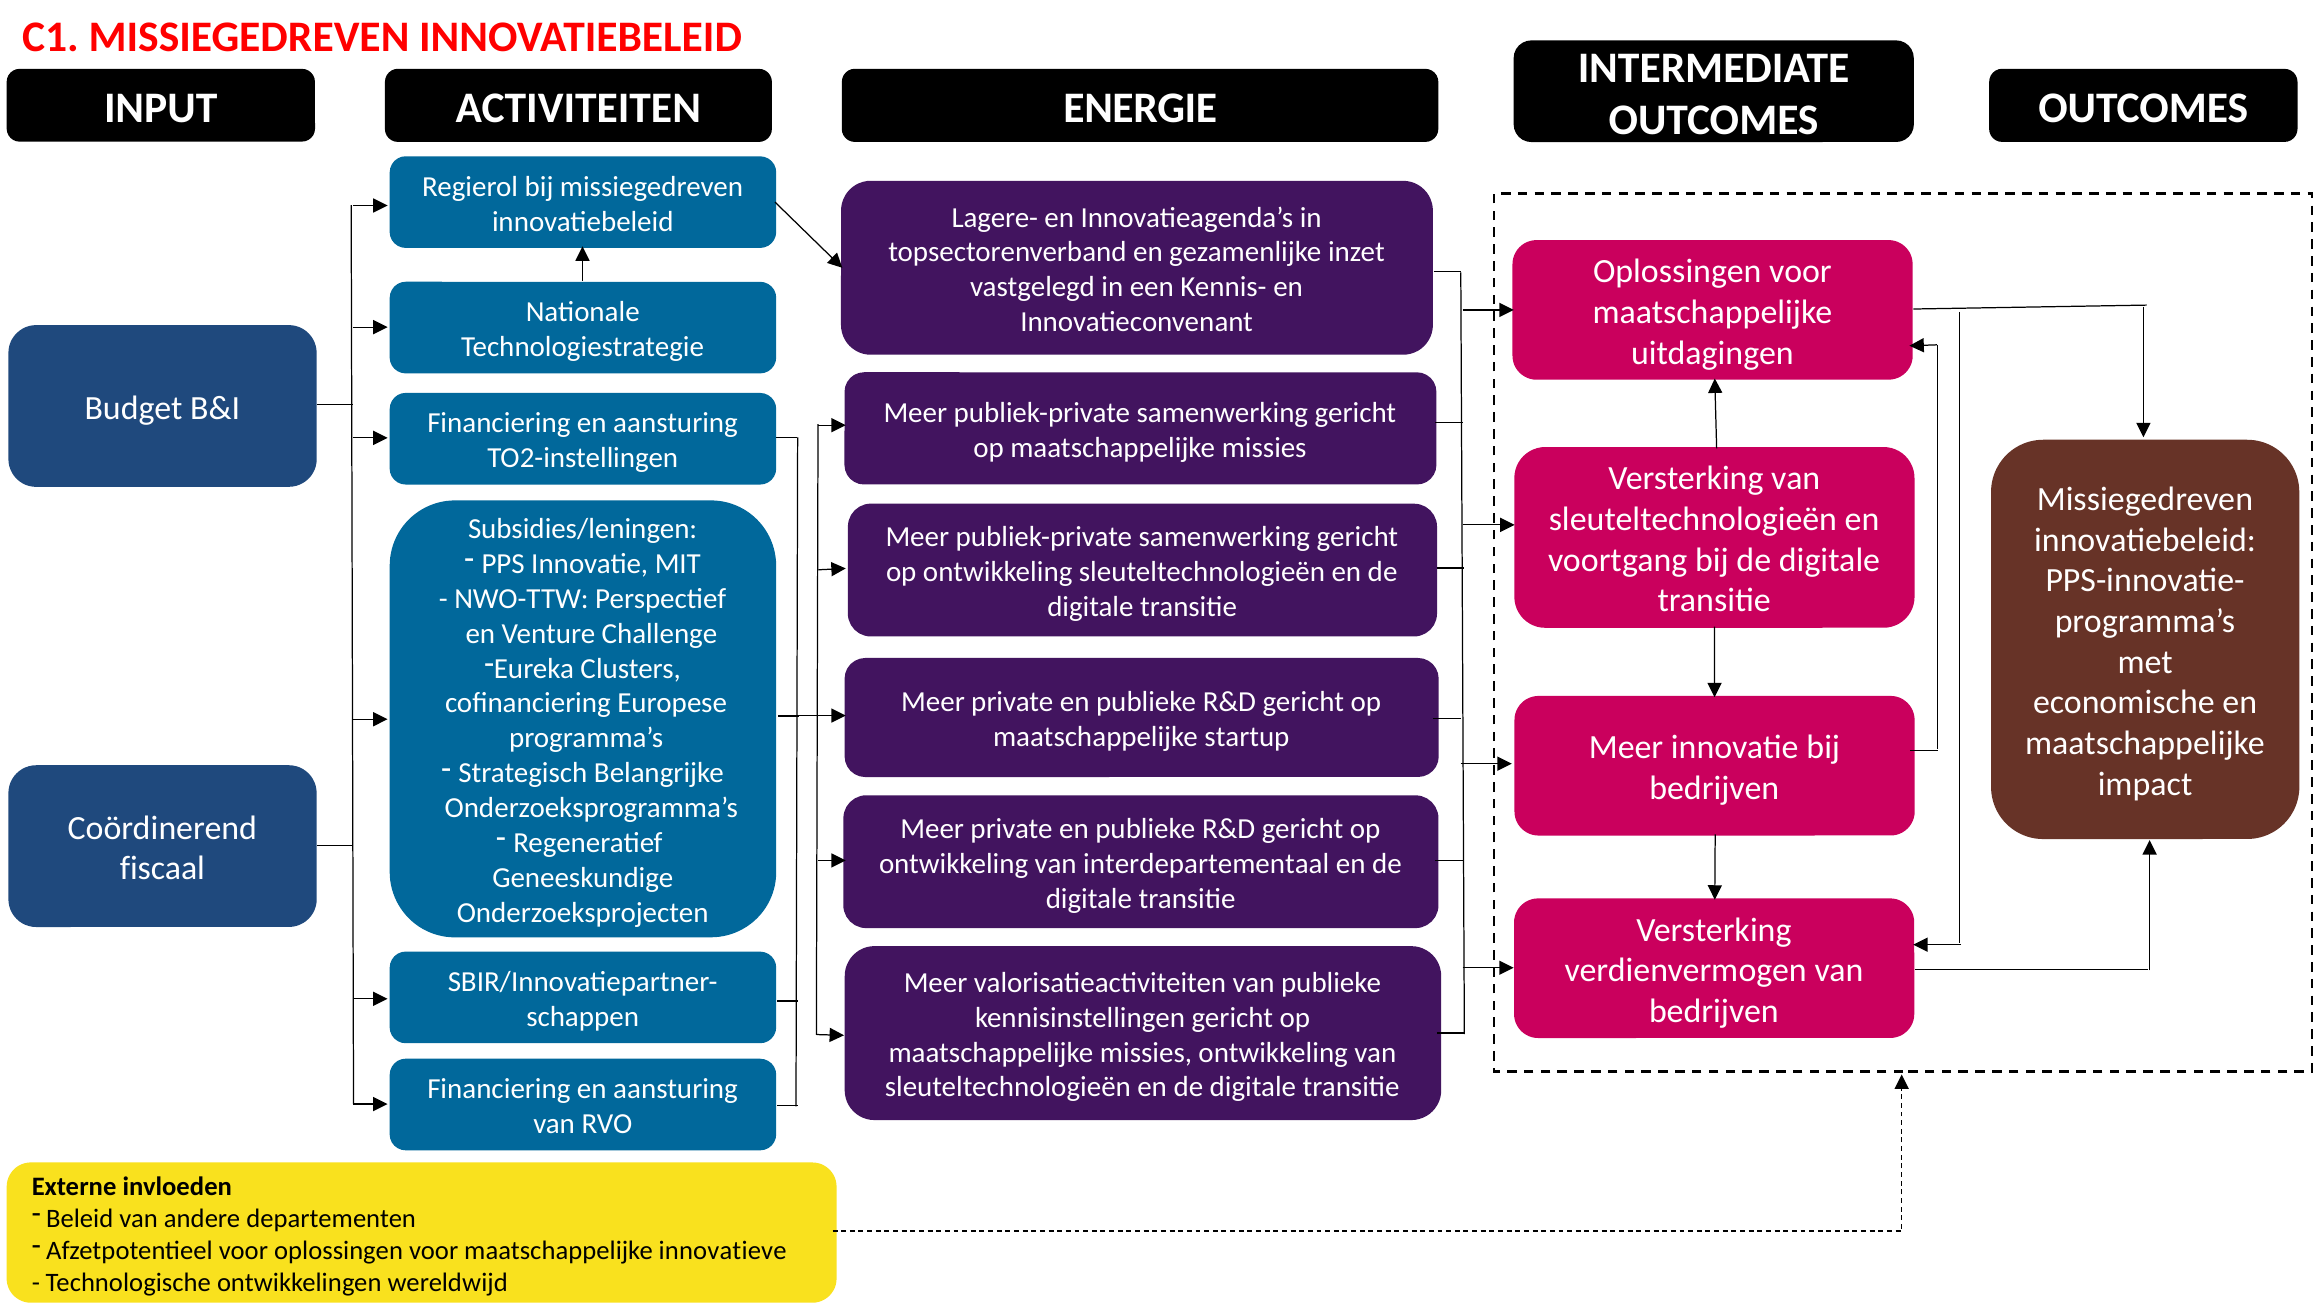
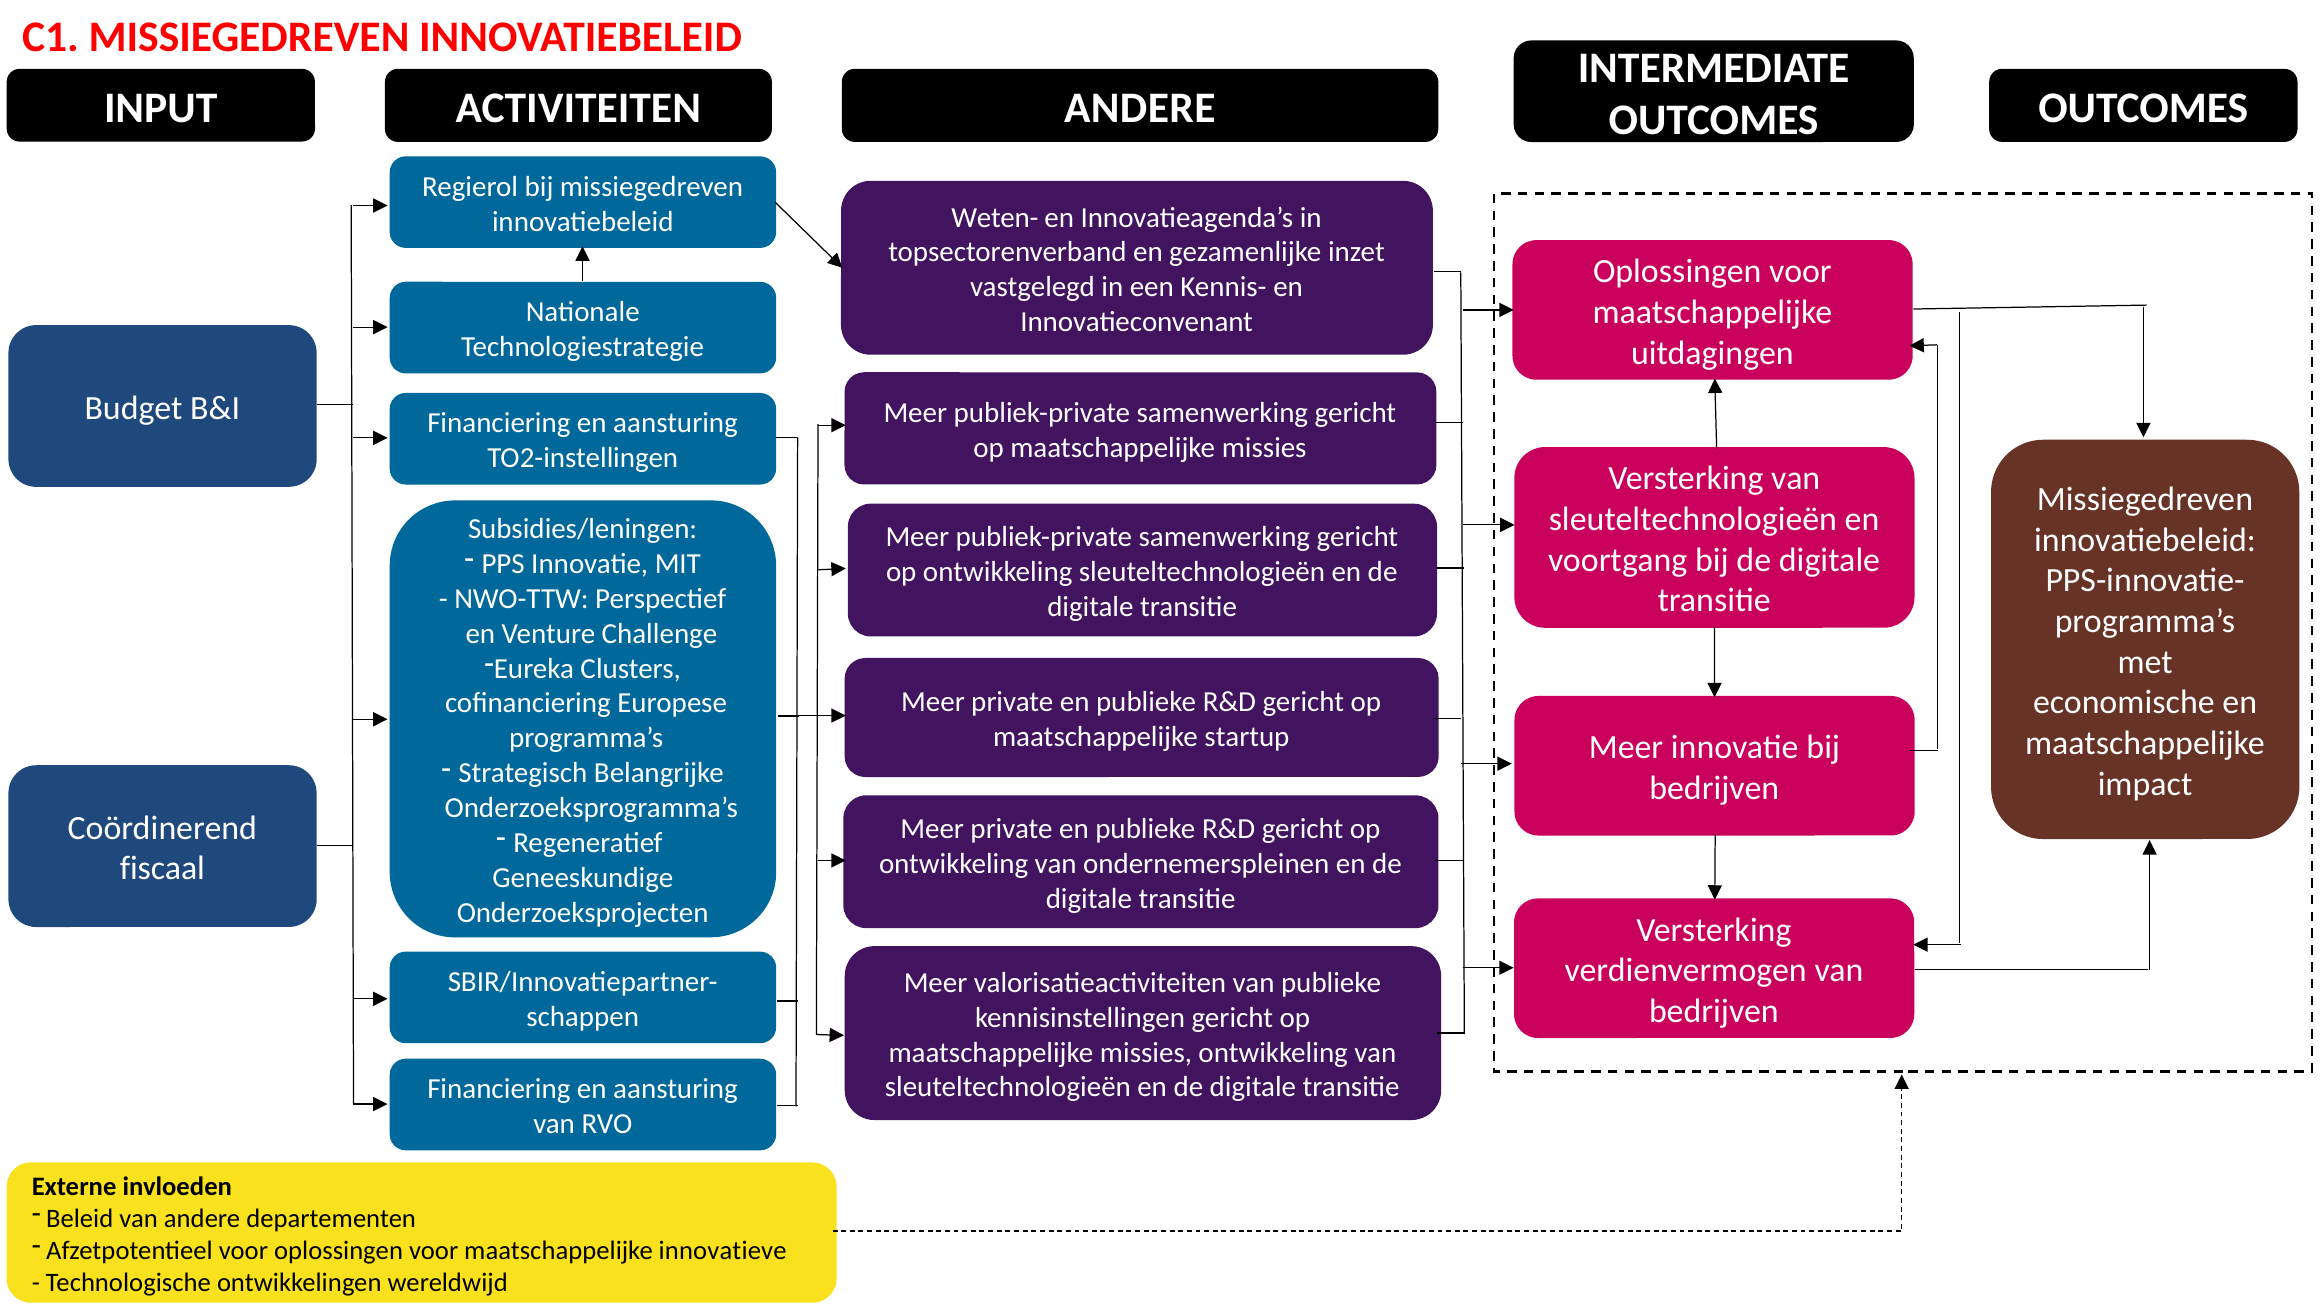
ACTIVITEITEN ENERGIE: ENERGIE -> ANDERE
Lagere-: Lagere- -> Weten-
interdepartementaal: interdepartementaal -> ondernemerspleinen
